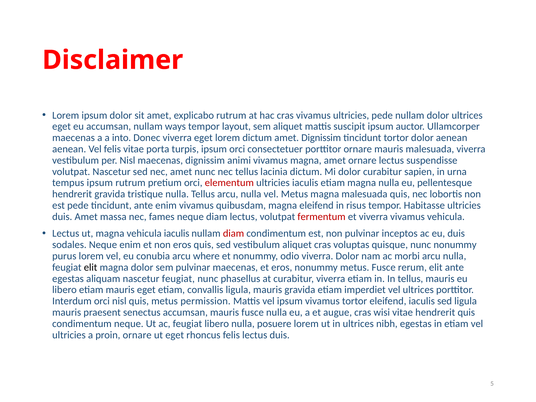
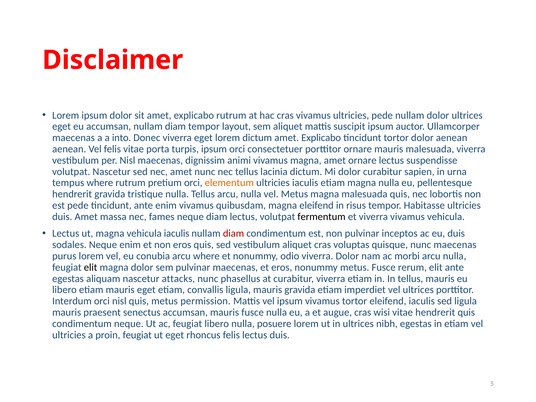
accumsan nullam ways: ways -> diam
dictum amet Dignissim: Dignissim -> Explicabo
tempus ipsum: ipsum -> where
elementum colour: red -> orange
fermentum colour: red -> black
nunc nonummy: nonummy -> maecenas
nascetur feugiat: feugiat -> attacks
proin ornare: ornare -> feugiat
